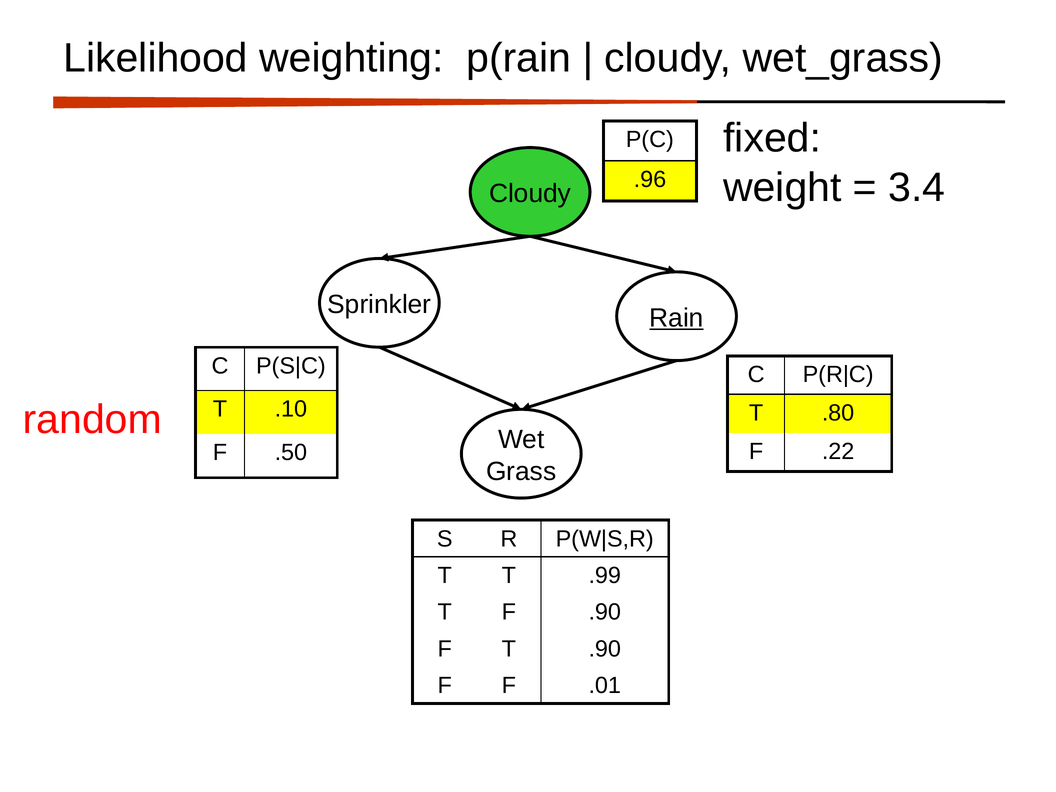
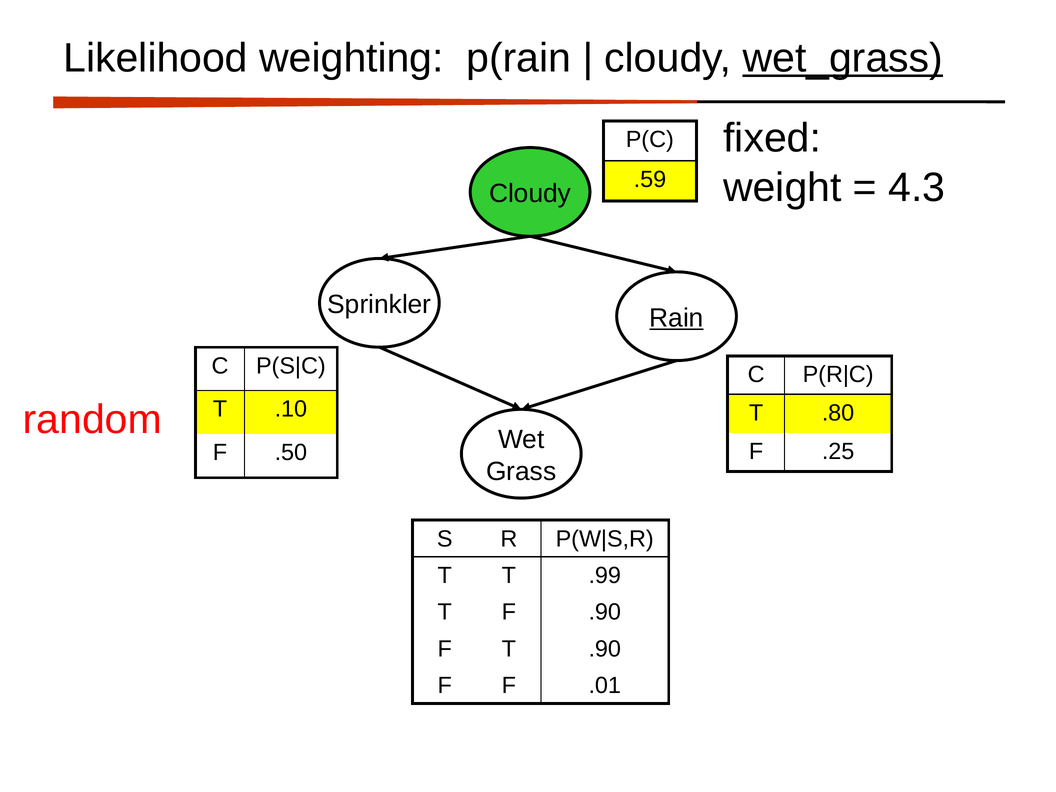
wet_grass underline: none -> present
.96: .96 -> .59
3.4: 3.4 -> 4.3
.22: .22 -> .25
